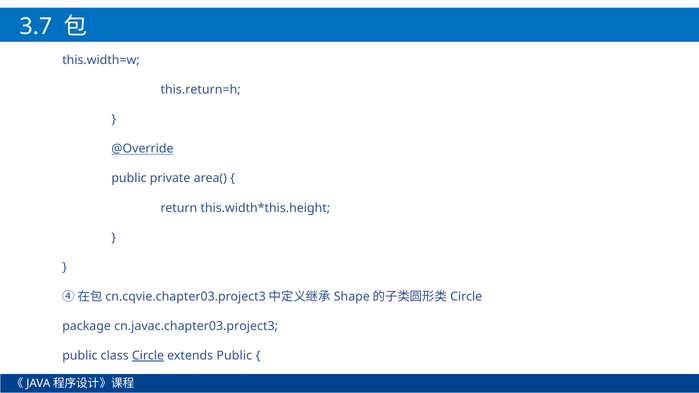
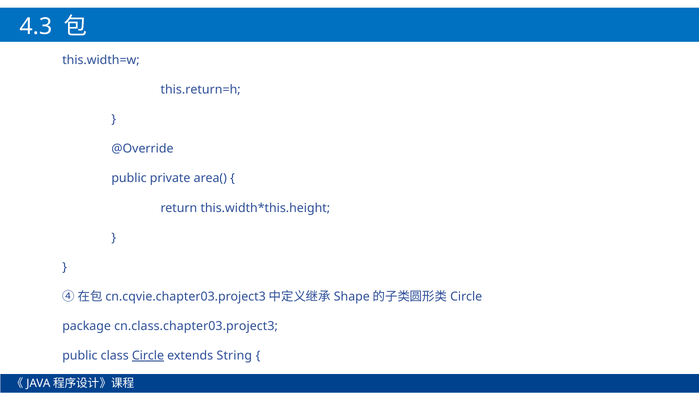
3.7: 3.7 -> 4.3
@Override underline: present -> none
cn.javac.chapter03.project3: cn.javac.chapter03.project3 -> cn.class.chapter03.project3
extends Public: Public -> String
